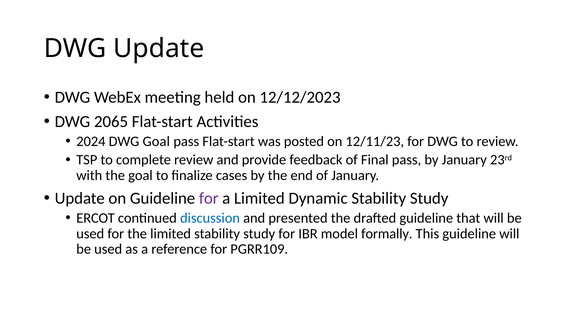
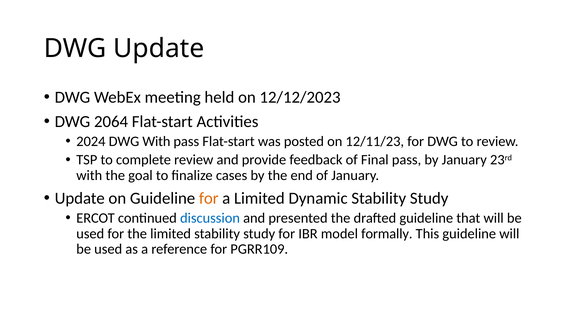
2065: 2065 -> 2064
DWG Goal: Goal -> With
for at (209, 198) colour: purple -> orange
